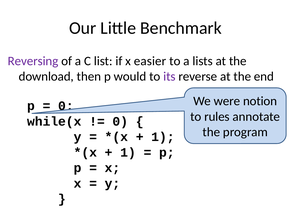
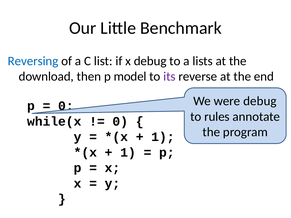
Reversing colour: purple -> blue
x easier: easier -> debug
would: would -> model
were notion: notion -> debug
